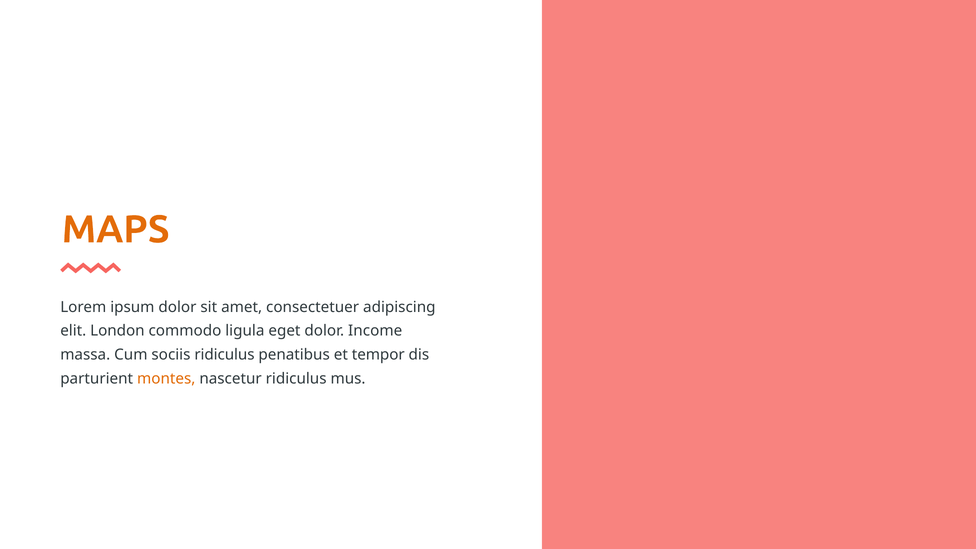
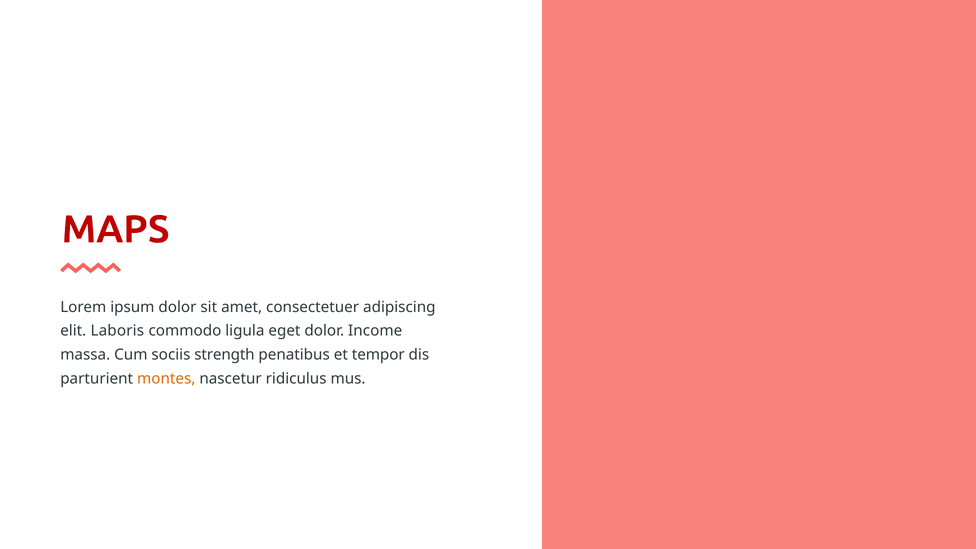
MAPS colour: orange -> red
London: London -> Laboris
sociis ridiculus: ridiculus -> strength
